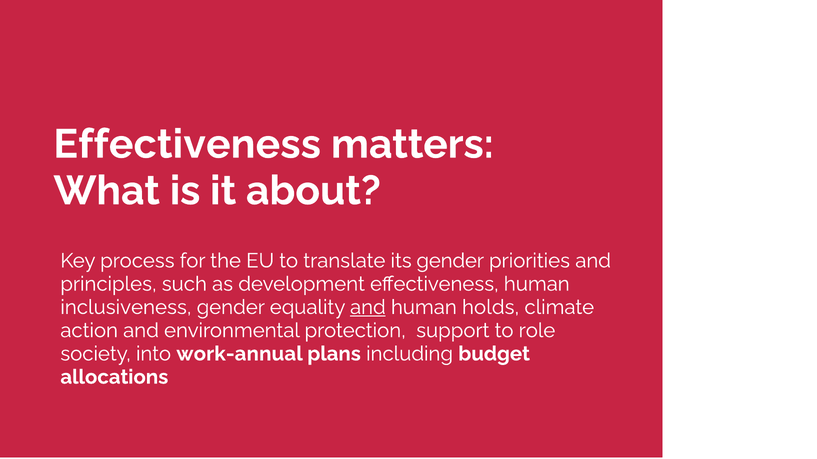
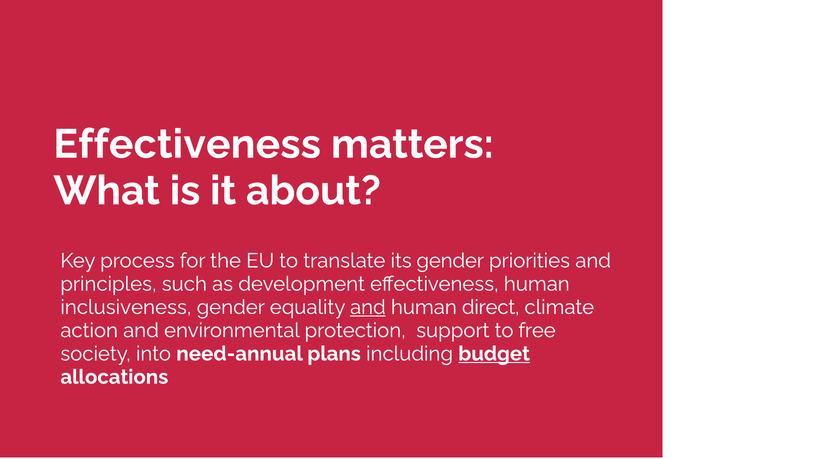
holds: holds -> direct
role: role -> free
work-annual: work-annual -> need-annual
budget underline: none -> present
